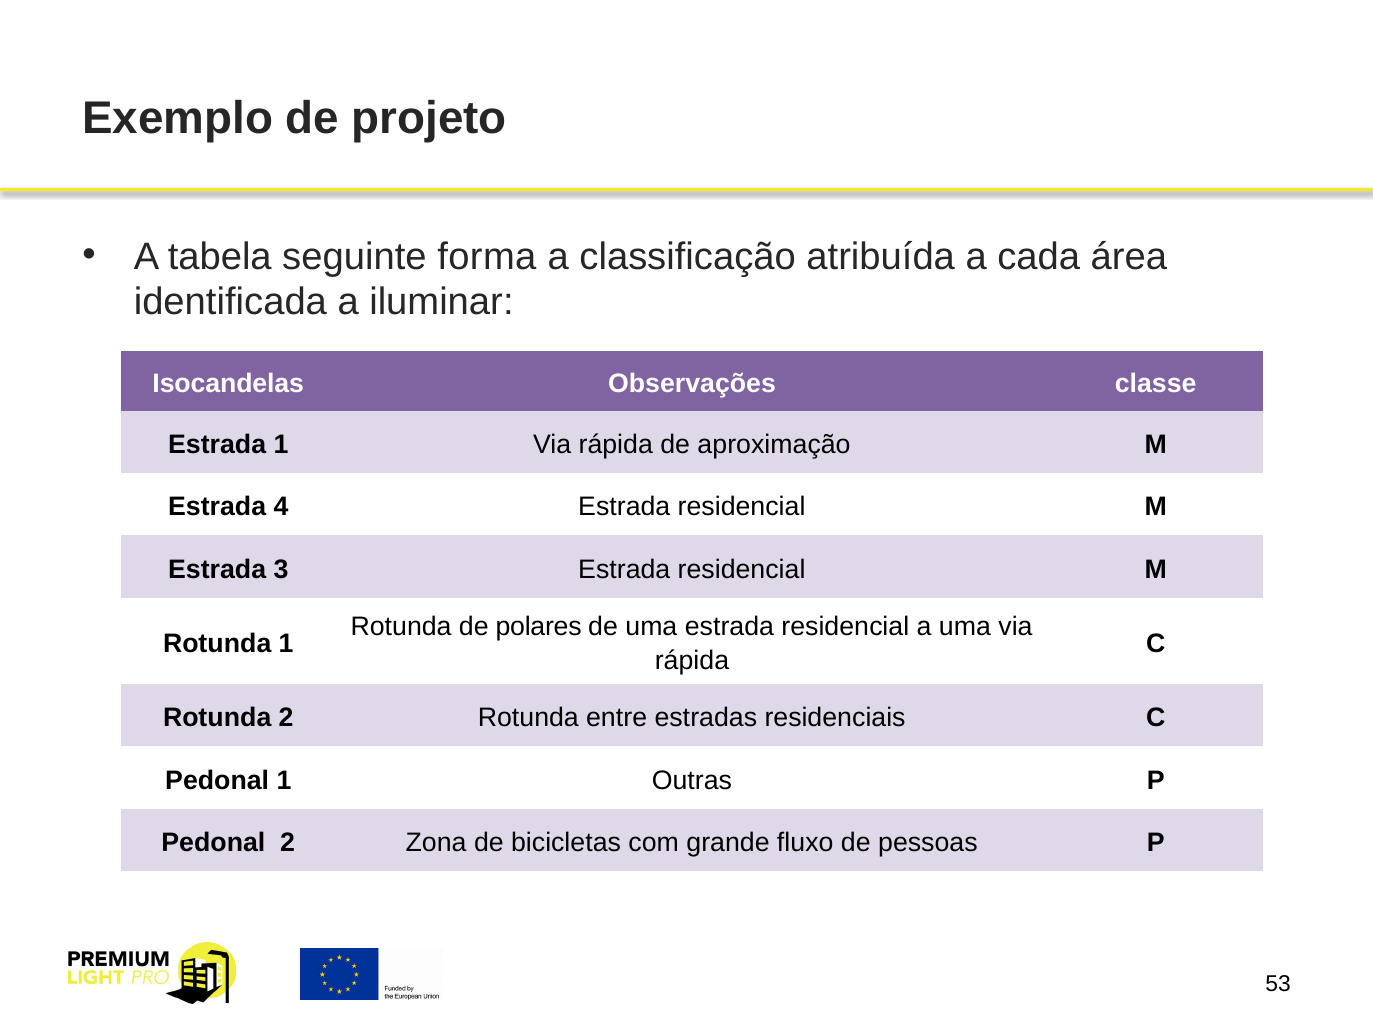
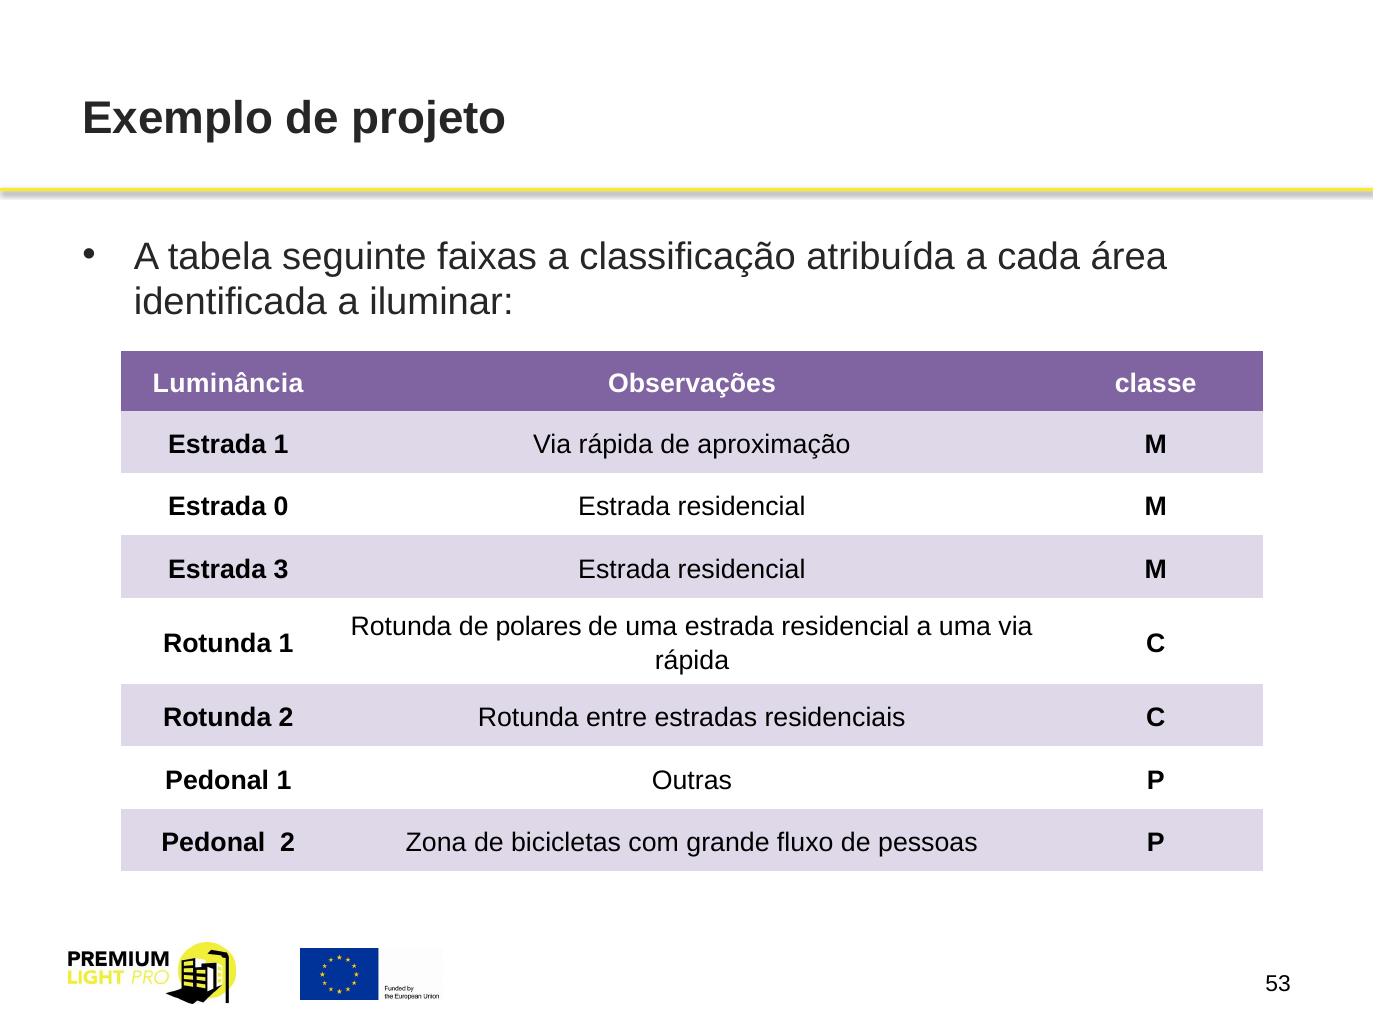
forma: forma -> faixas
Isocandelas: Isocandelas -> Luminância
4: 4 -> 0
